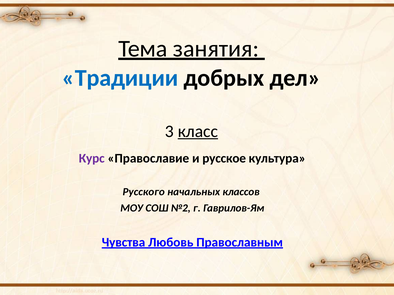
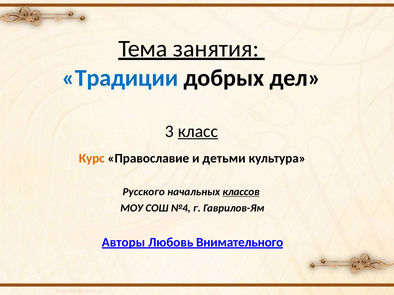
Курс colour: purple -> orange
русское: русское -> детьми
классов underline: none -> present
№2: №2 -> №4
Чувства: Чувства -> Авторы
Православным: Православным -> Внимательного
